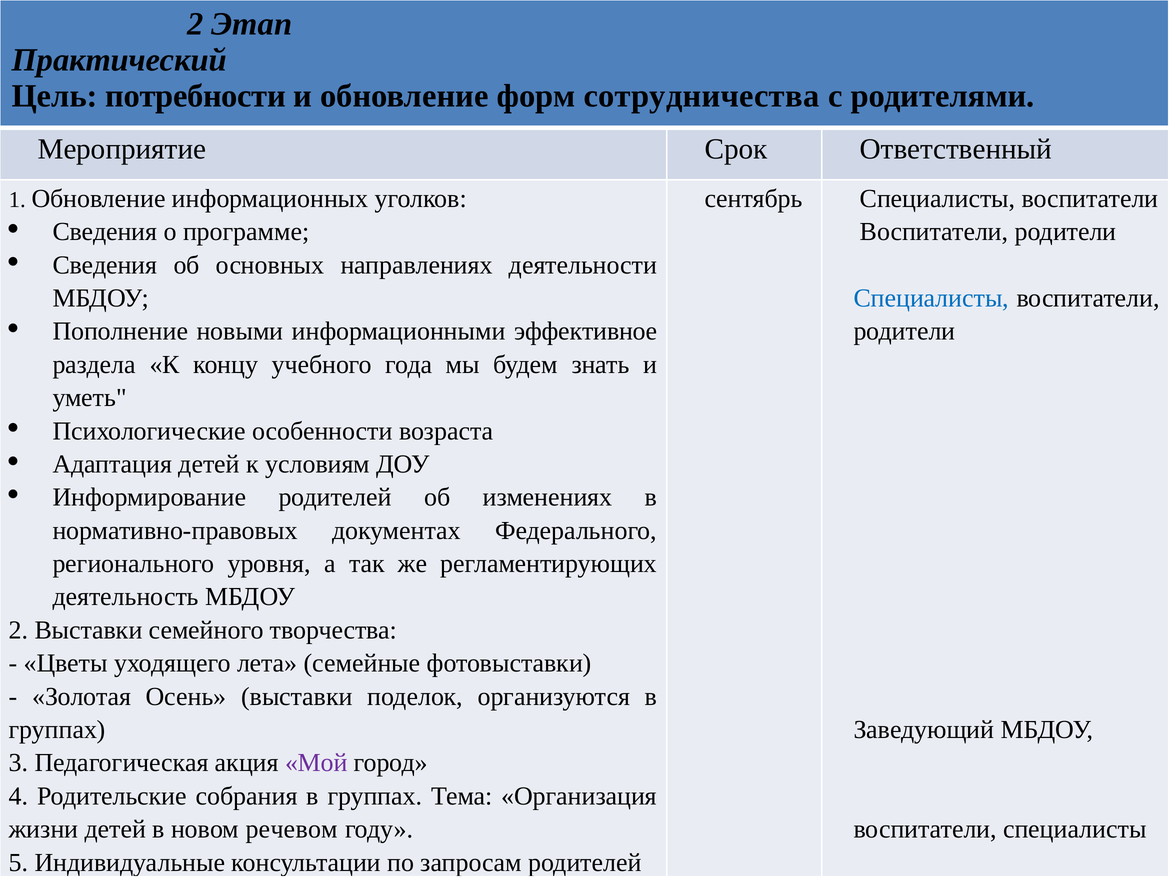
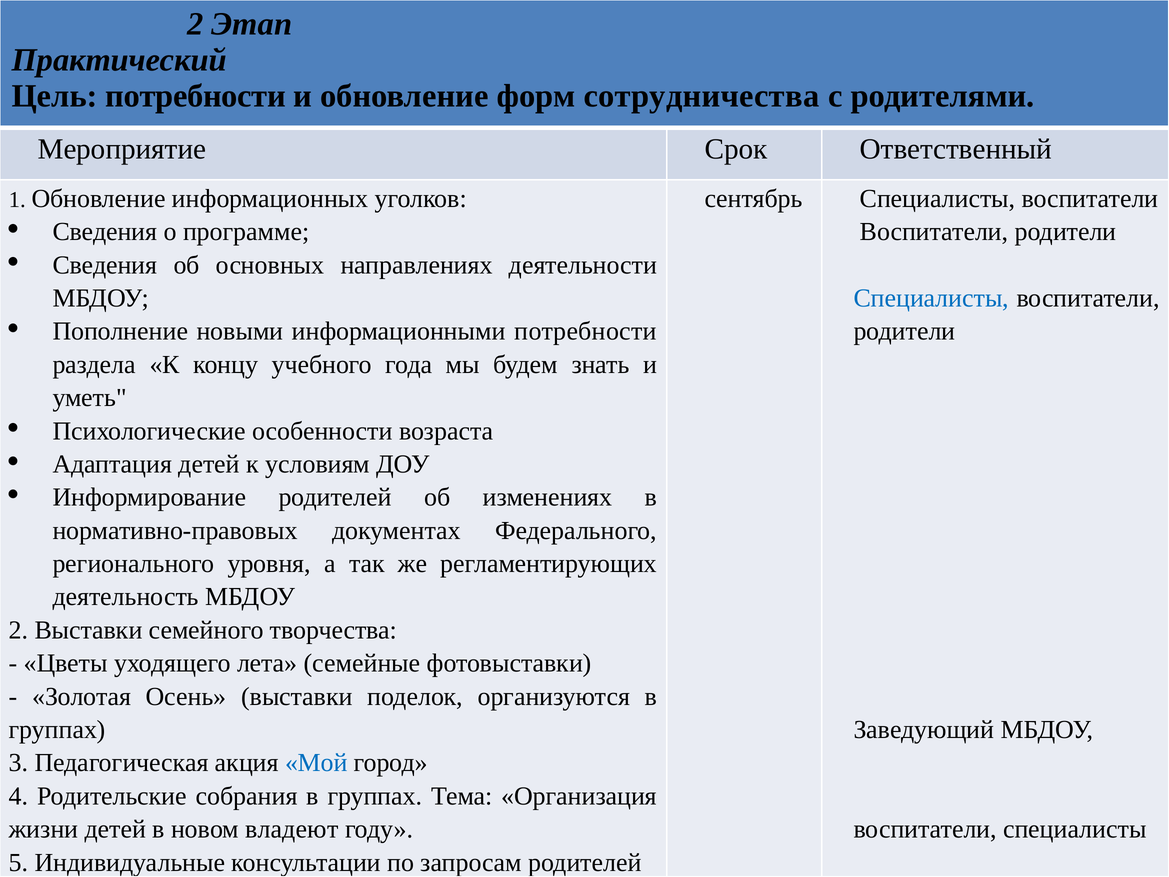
информационными эффективное: эффективное -> потребности
Мой colour: purple -> blue
речевом: речевом -> владеют
